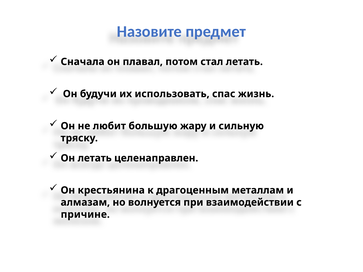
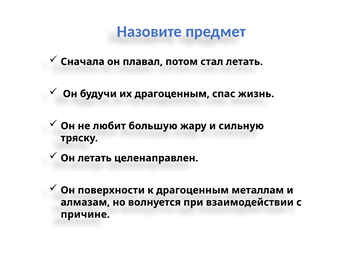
их использовать: использовать -> драгоценным
крестьянина: крестьянина -> поверхности
